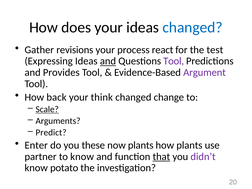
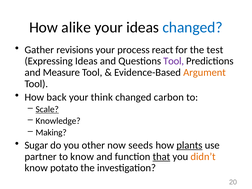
does: does -> alike
and at (108, 61) underline: present -> none
Provides: Provides -> Measure
Argument colour: purple -> orange
change: change -> carbon
Arguments: Arguments -> Knowledge
Predict: Predict -> Making
Enter: Enter -> Sugar
these: these -> other
now plants: plants -> seeds
plants at (189, 145) underline: none -> present
didn’t colour: purple -> orange
